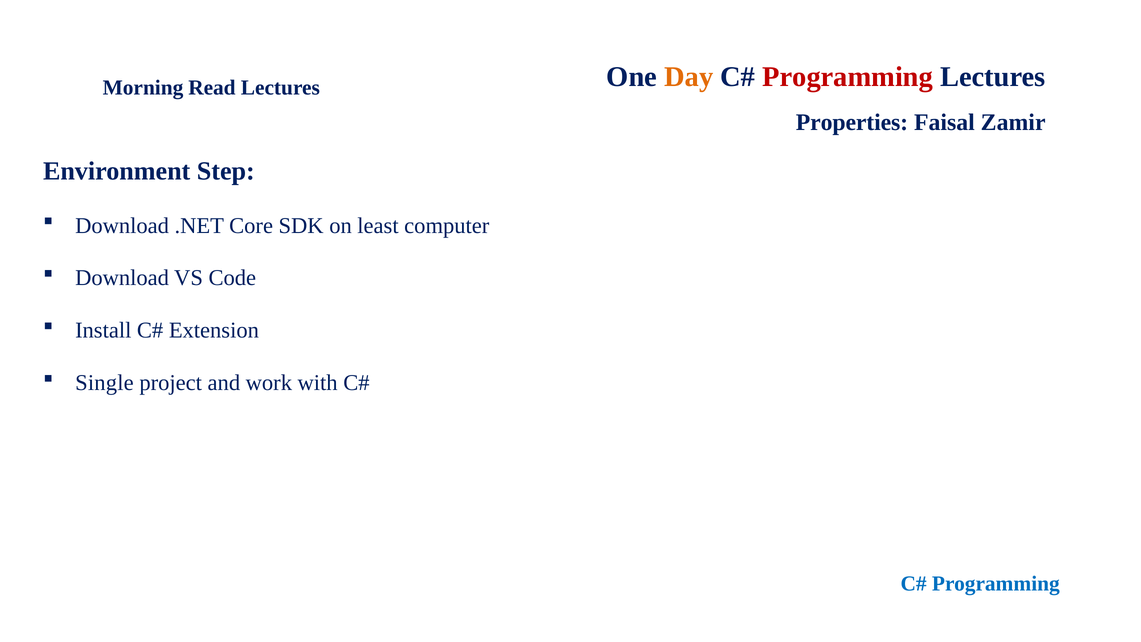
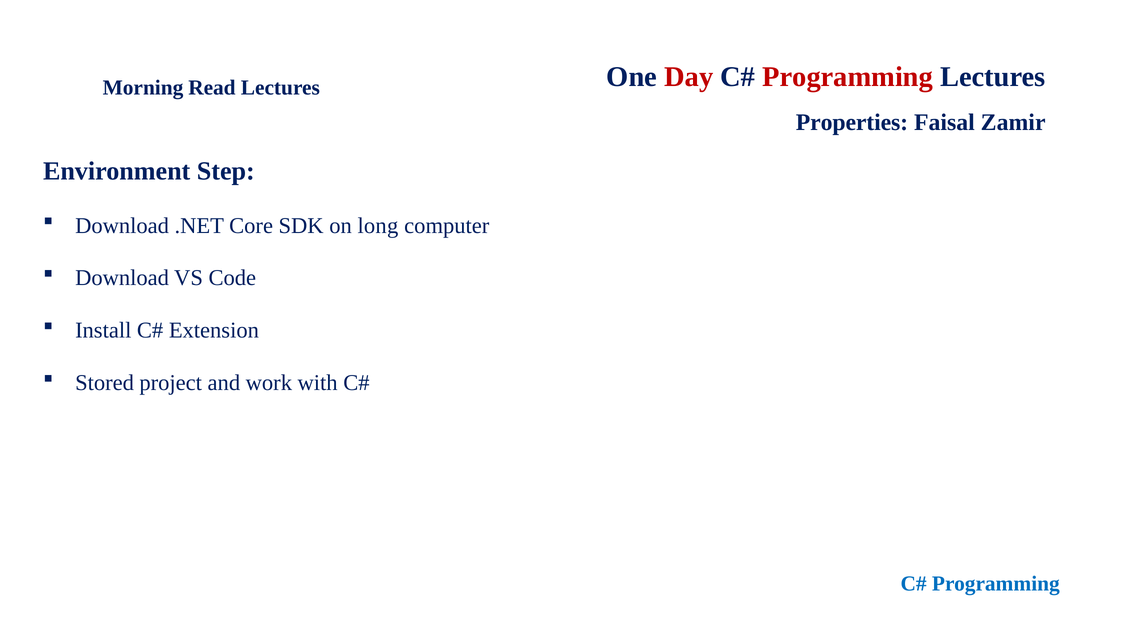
Day colour: orange -> red
least: least -> long
Single: Single -> Stored
